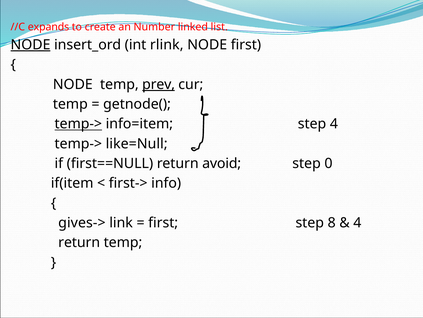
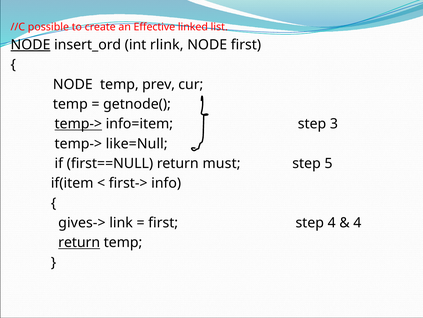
expands: expands -> possible
Number: Number -> Effective
prev underline: present -> none
step 4: 4 -> 3
avoid: avoid -> must
0: 0 -> 5
step 8: 8 -> 4
return at (79, 242) underline: none -> present
